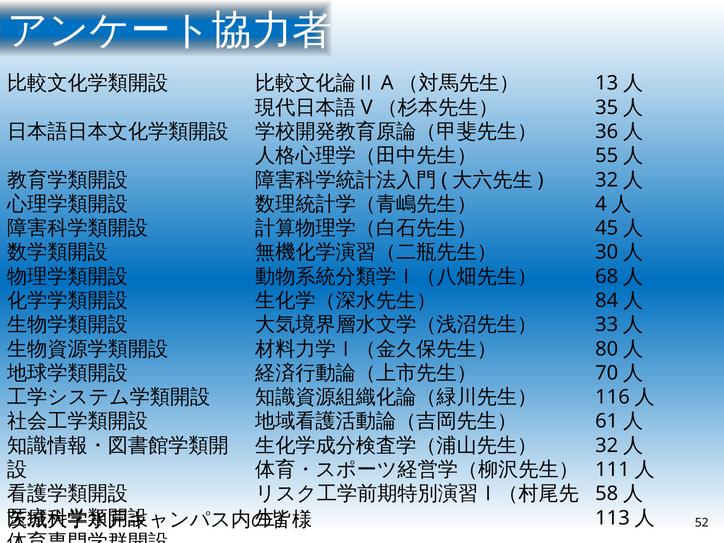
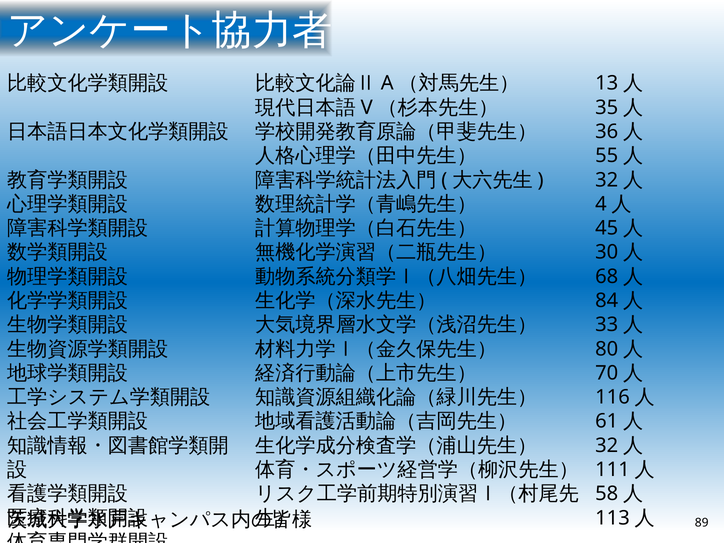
52: 52 -> 89
